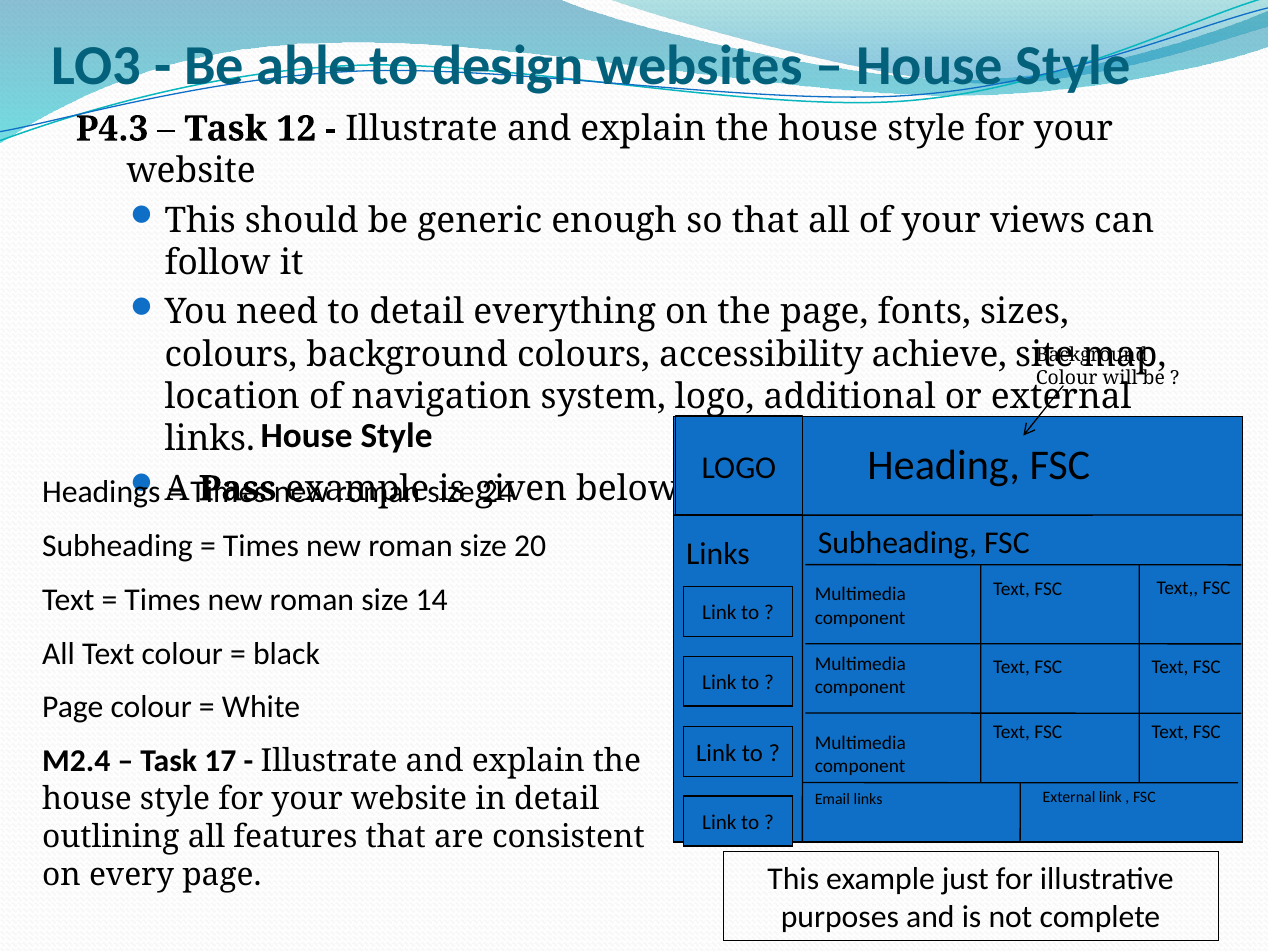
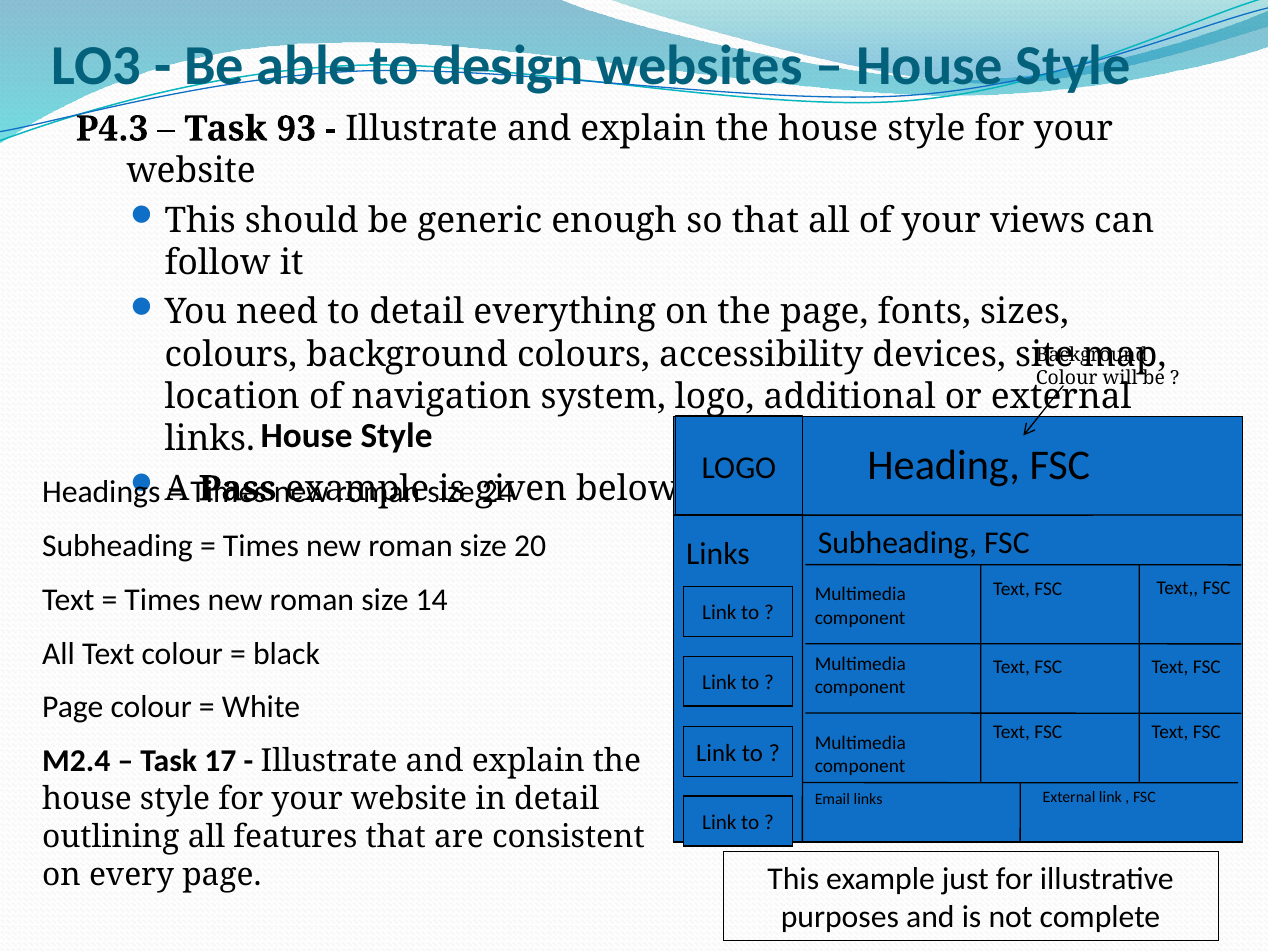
12: 12 -> 93
achieve: achieve -> devices
